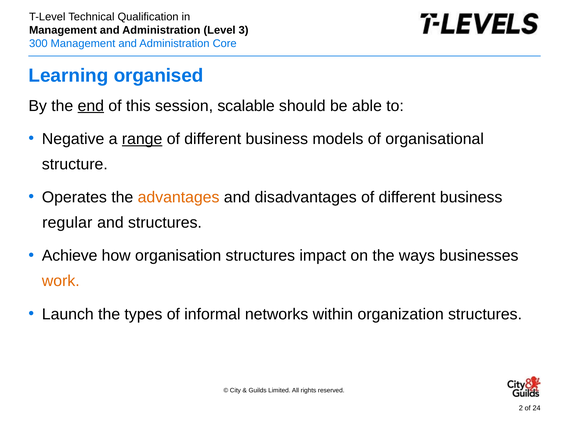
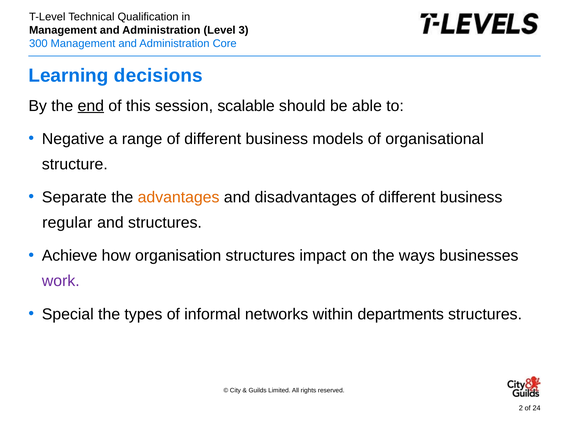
organised: organised -> decisions
range underline: present -> none
Operates: Operates -> Separate
work colour: orange -> purple
Launch: Launch -> Special
organization: organization -> departments
